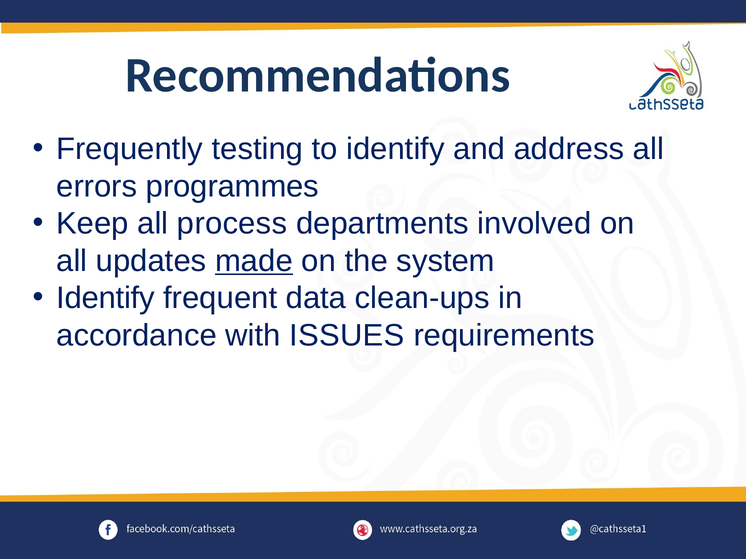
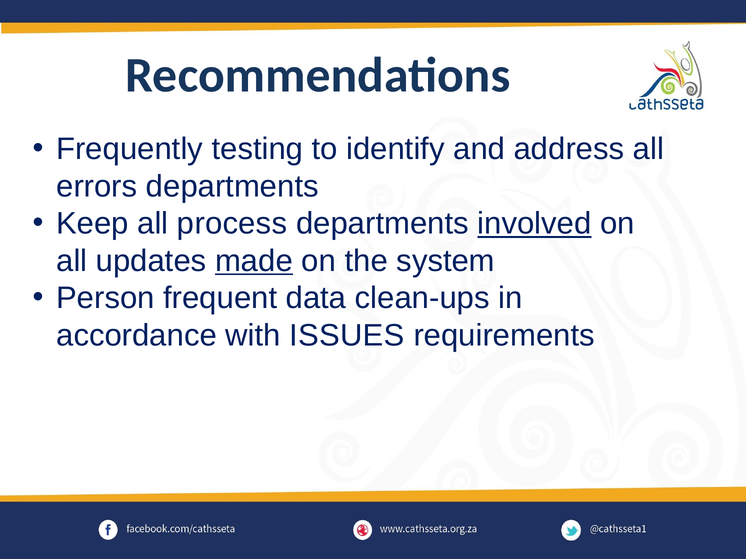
errors programmes: programmes -> departments
involved underline: none -> present
Identify at (106, 298): Identify -> Person
